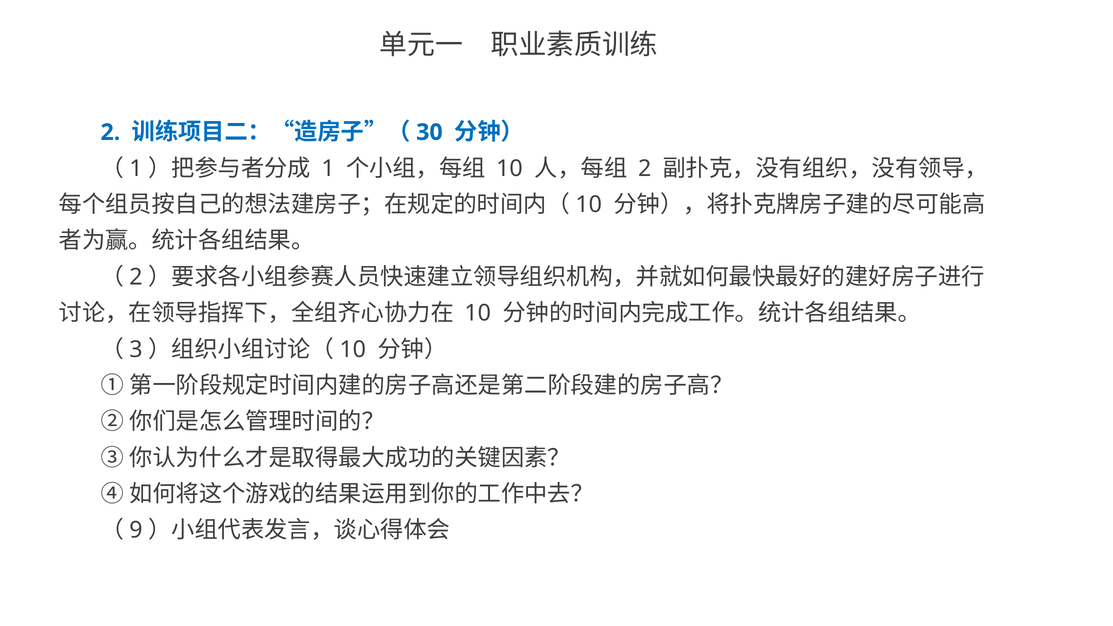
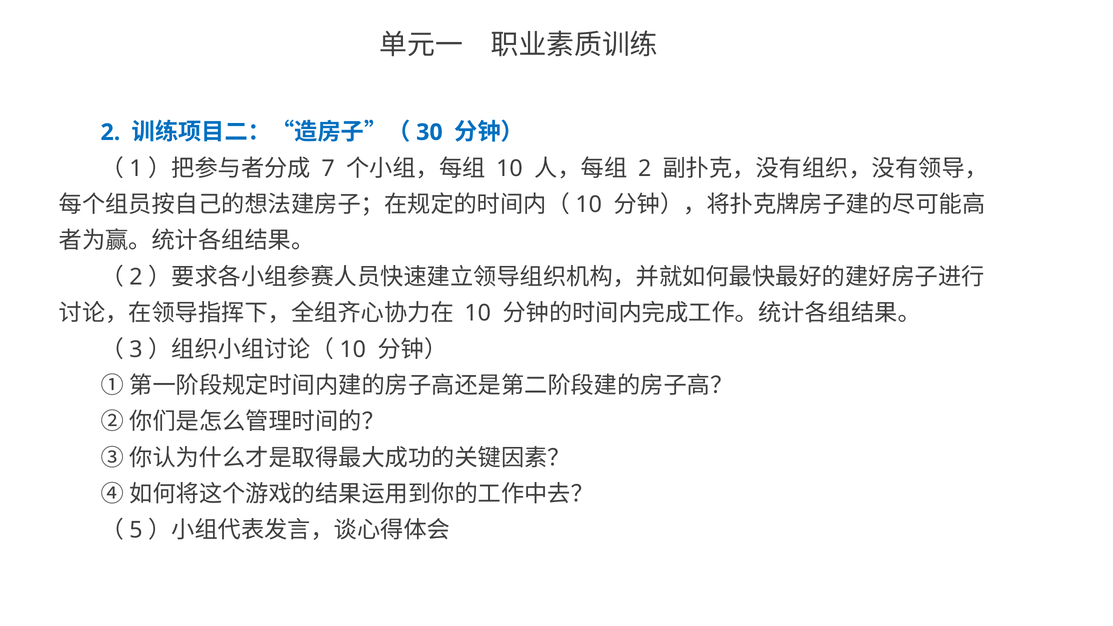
1 at (328, 168): 1 -> 7
9: 9 -> 5
